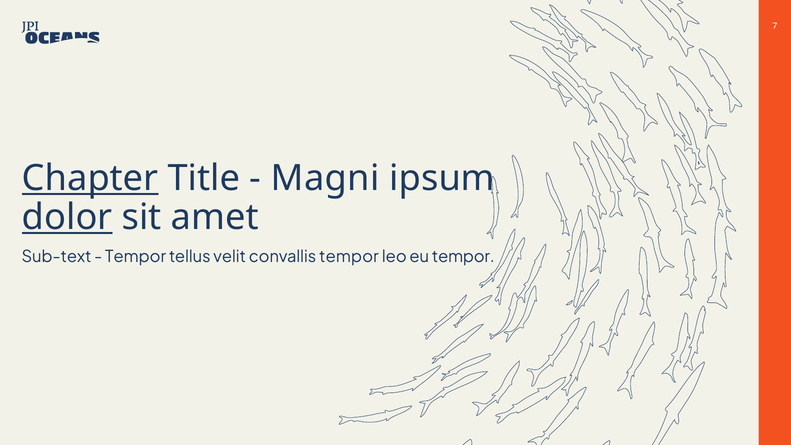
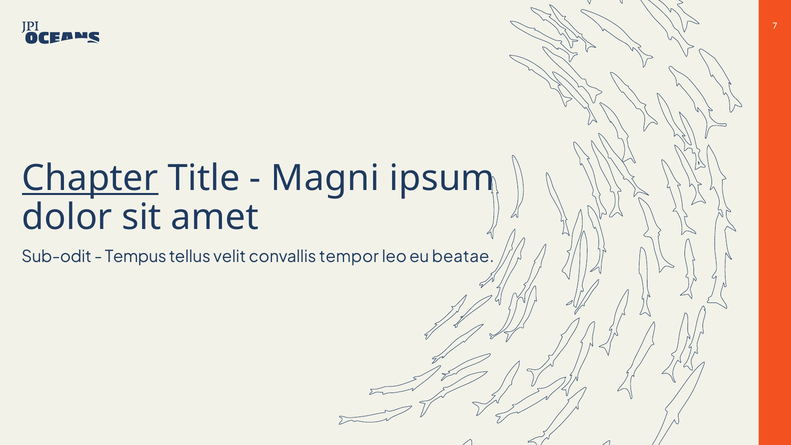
dolor underline: present -> none
Sub-text: Sub-text -> Sub-odit
Tempor at (136, 257): Tempor -> Tempus
eu tempor: tempor -> beatae
